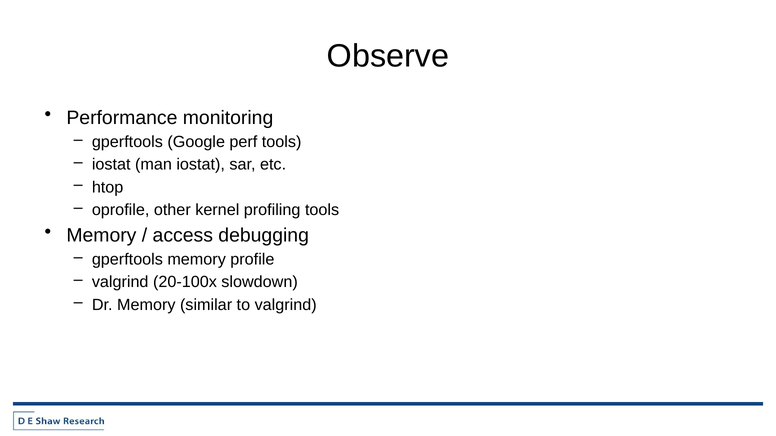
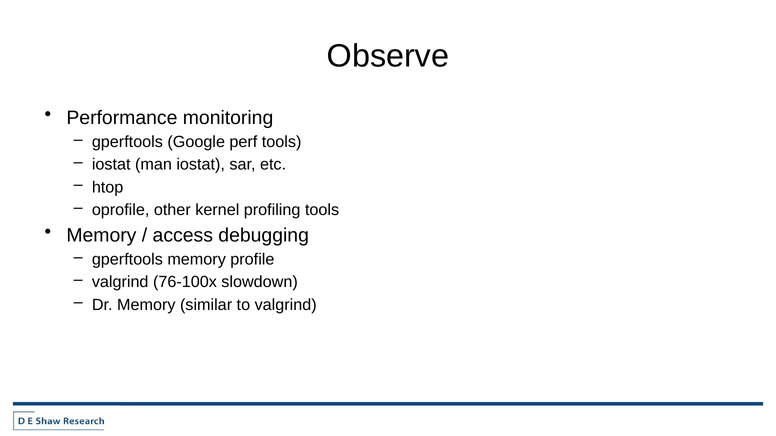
20-100x: 20-100x -> 76-100x
